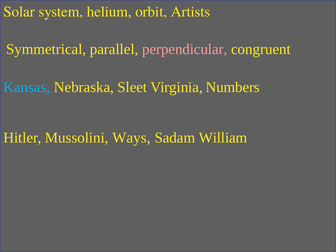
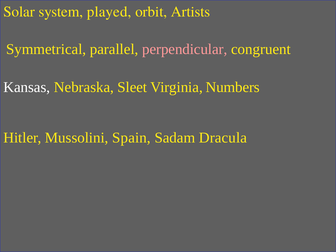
helium: helium -> played
Kansas colour: light blue -> white
Ways: Ways -> Spain
William: William -> Dracula
